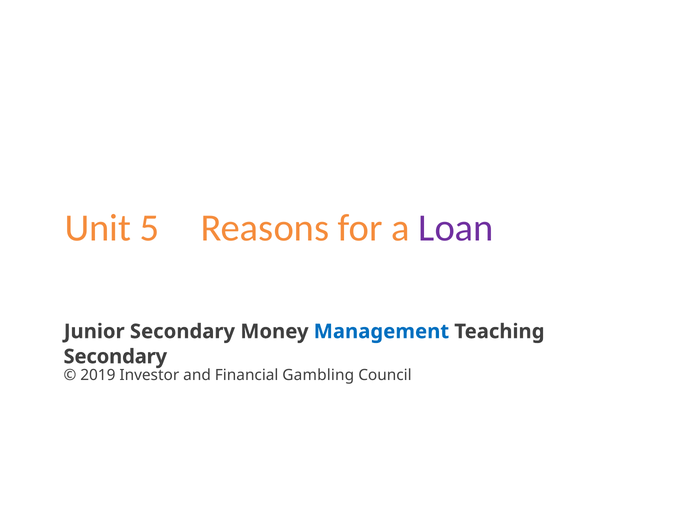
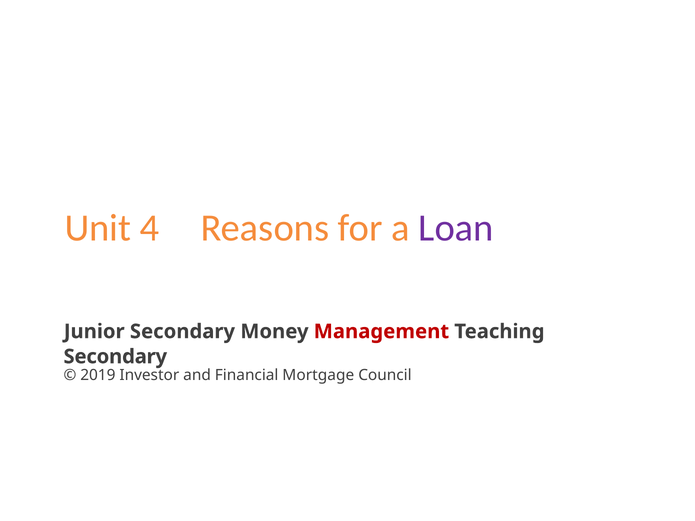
5: 5 -> 4
Management colour: blue -> red
Gambling: Gambling -> Mortgage
